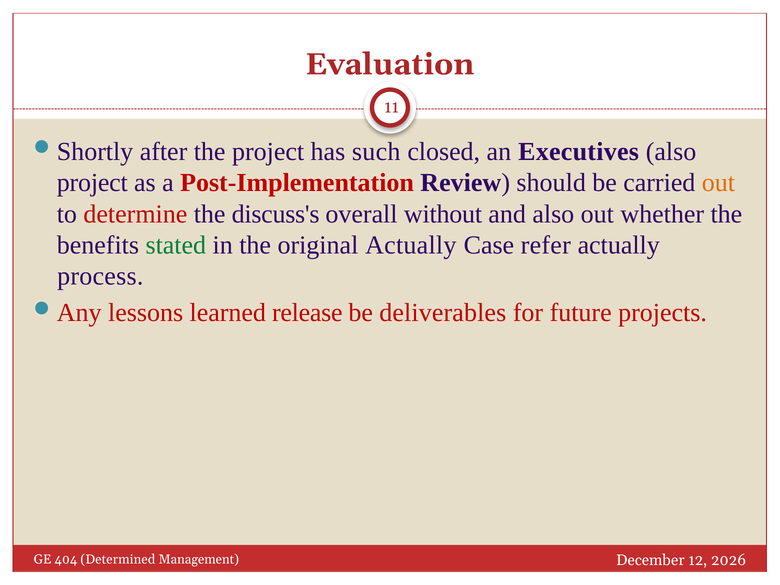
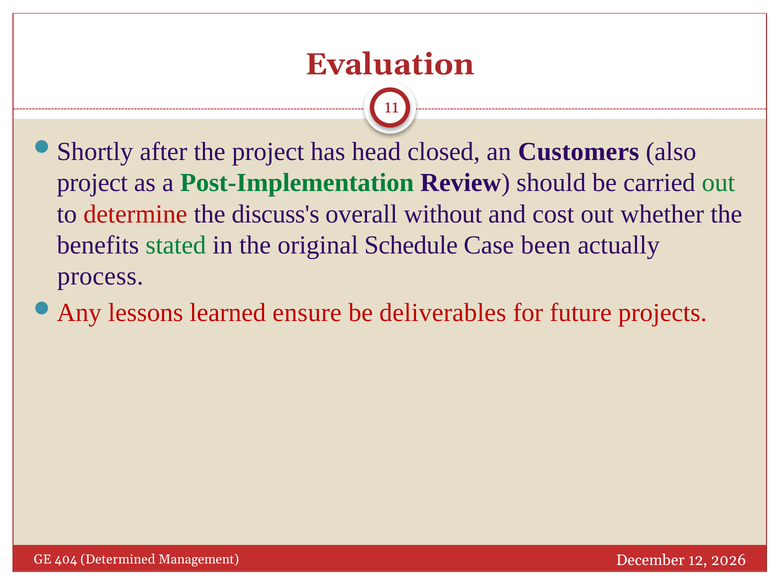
such: such -> head
Executives: Executives -> Customers
Post-Implementation colour: red -> green
out at (718, 183) colour: orange -> green
and also: also -> cost
original Actually: Actually -> Schedule
refer: refer -> been
release: release -> ensure
